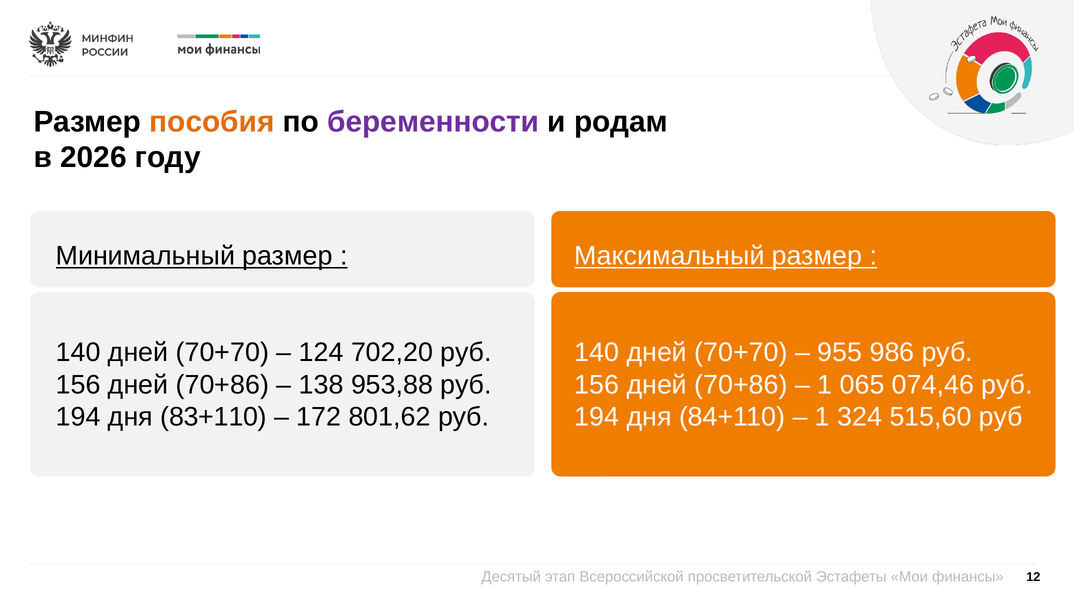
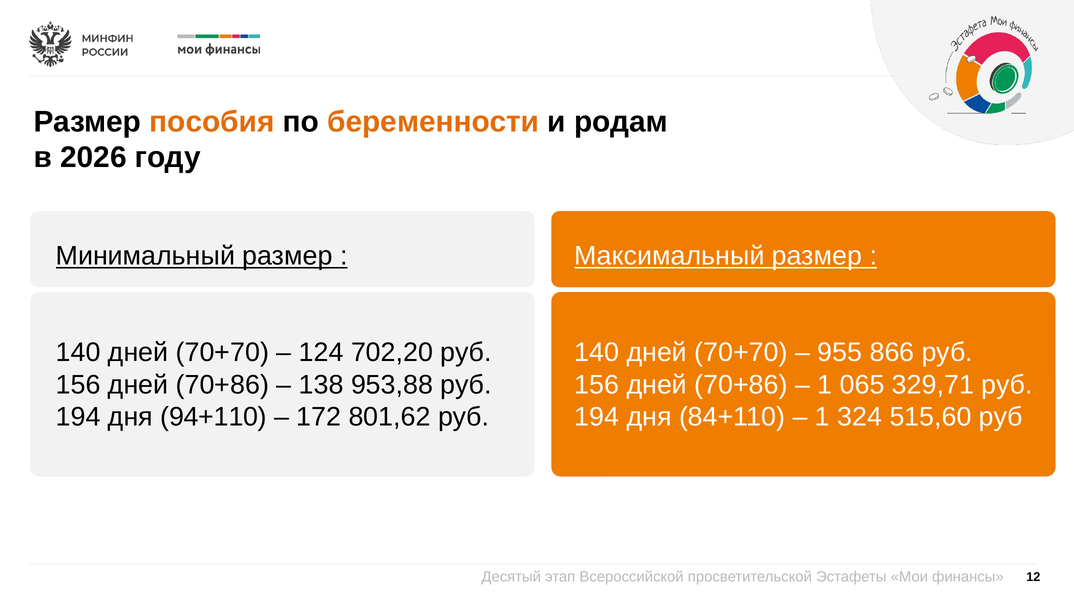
беременности colour: purple -> orange
986: 986 -> 866
074,46: 074,46 -> 329,71
83+110: 83+110 -> 94+110
